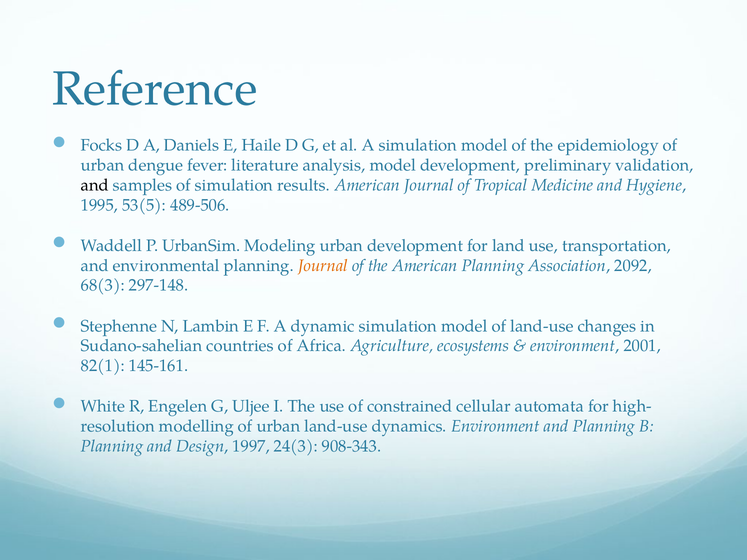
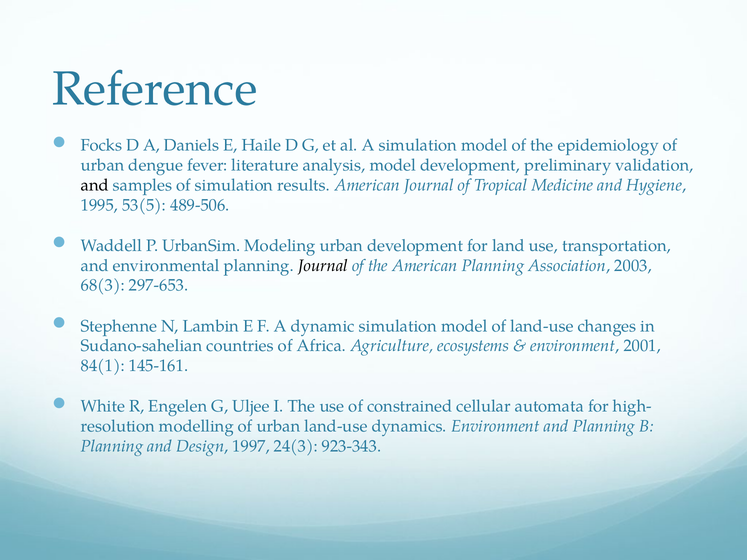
Journal at (323, 266) colour: orange -> black
2092: 2092 -> 2003
297-148: 297-148 -> 297-653
82(1: 82(1 -> 84(1
908-343: 908-343 -> 923-343
